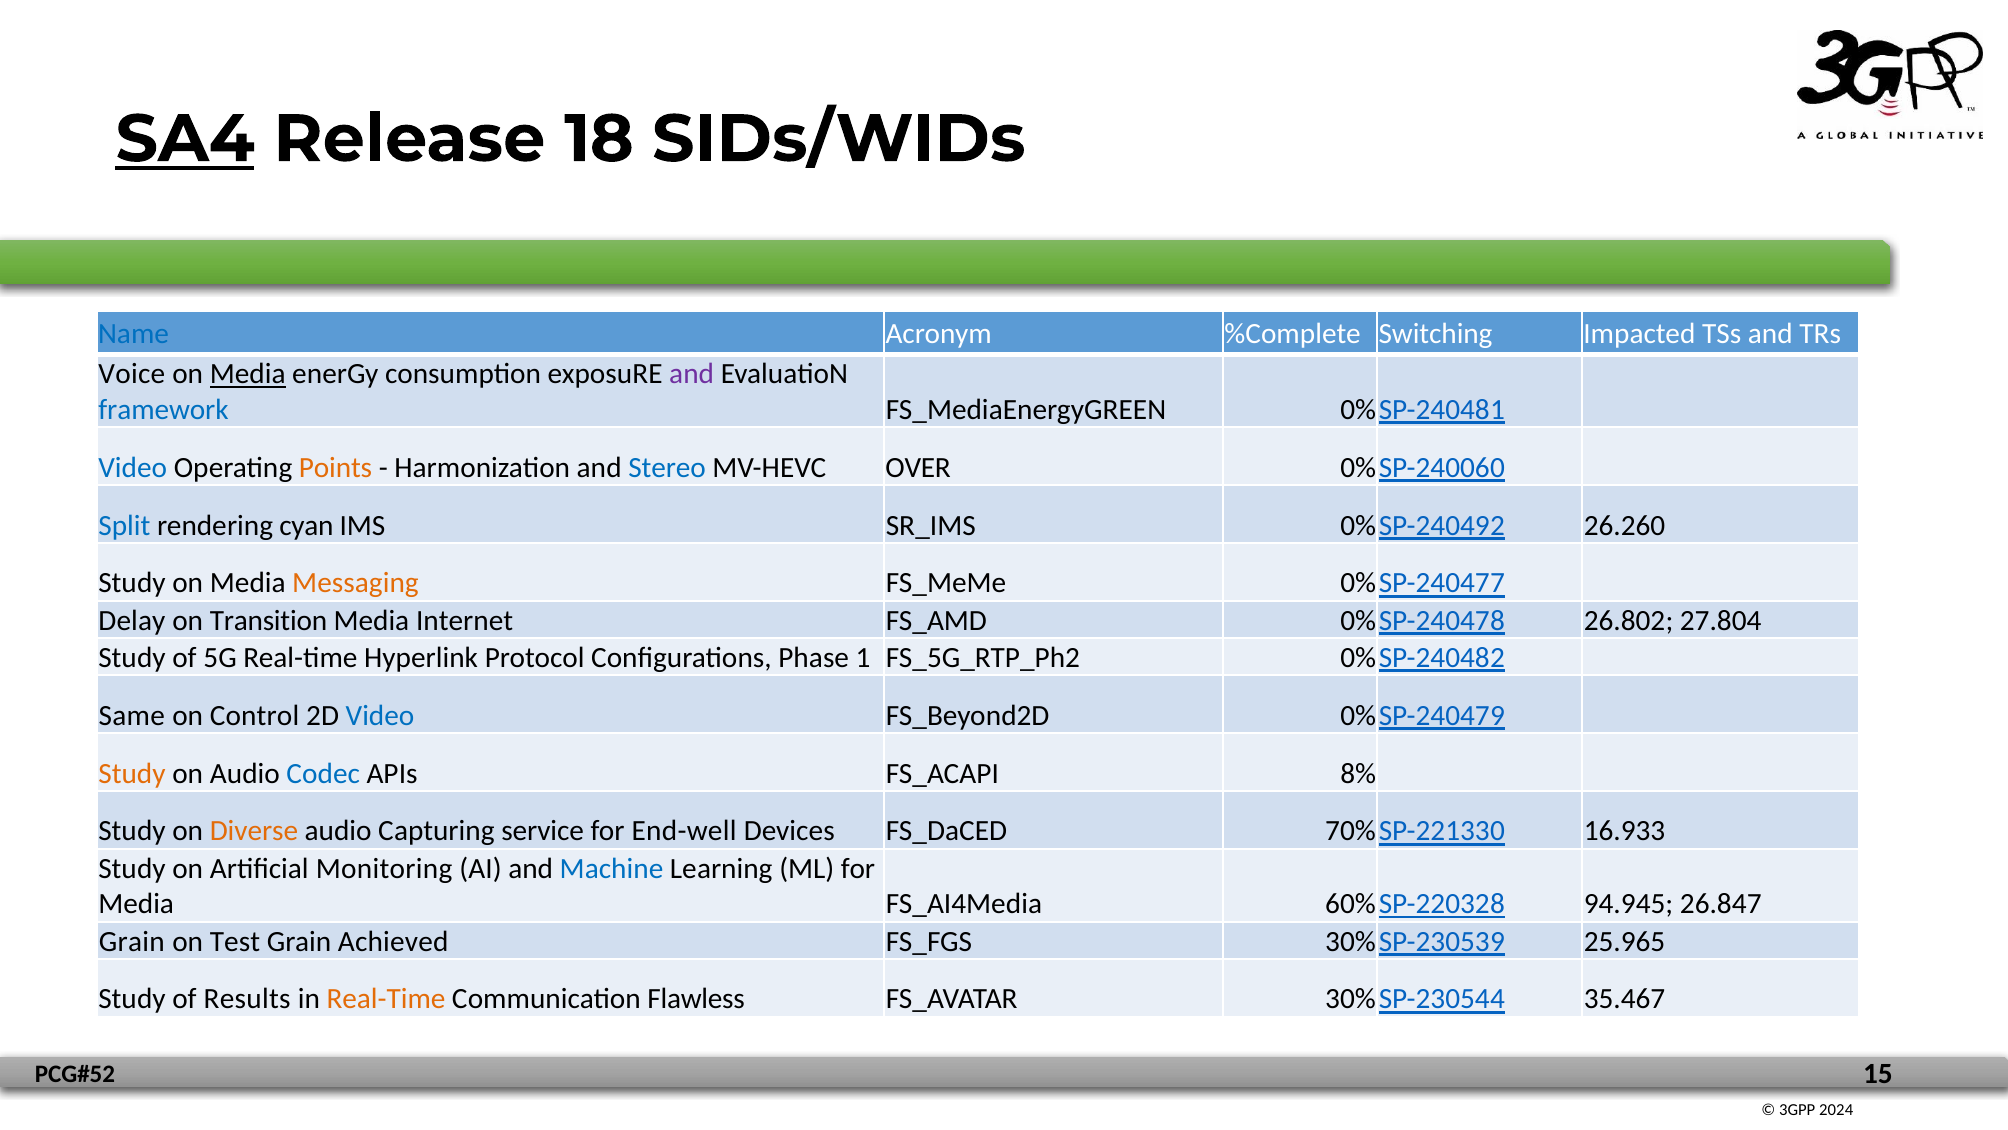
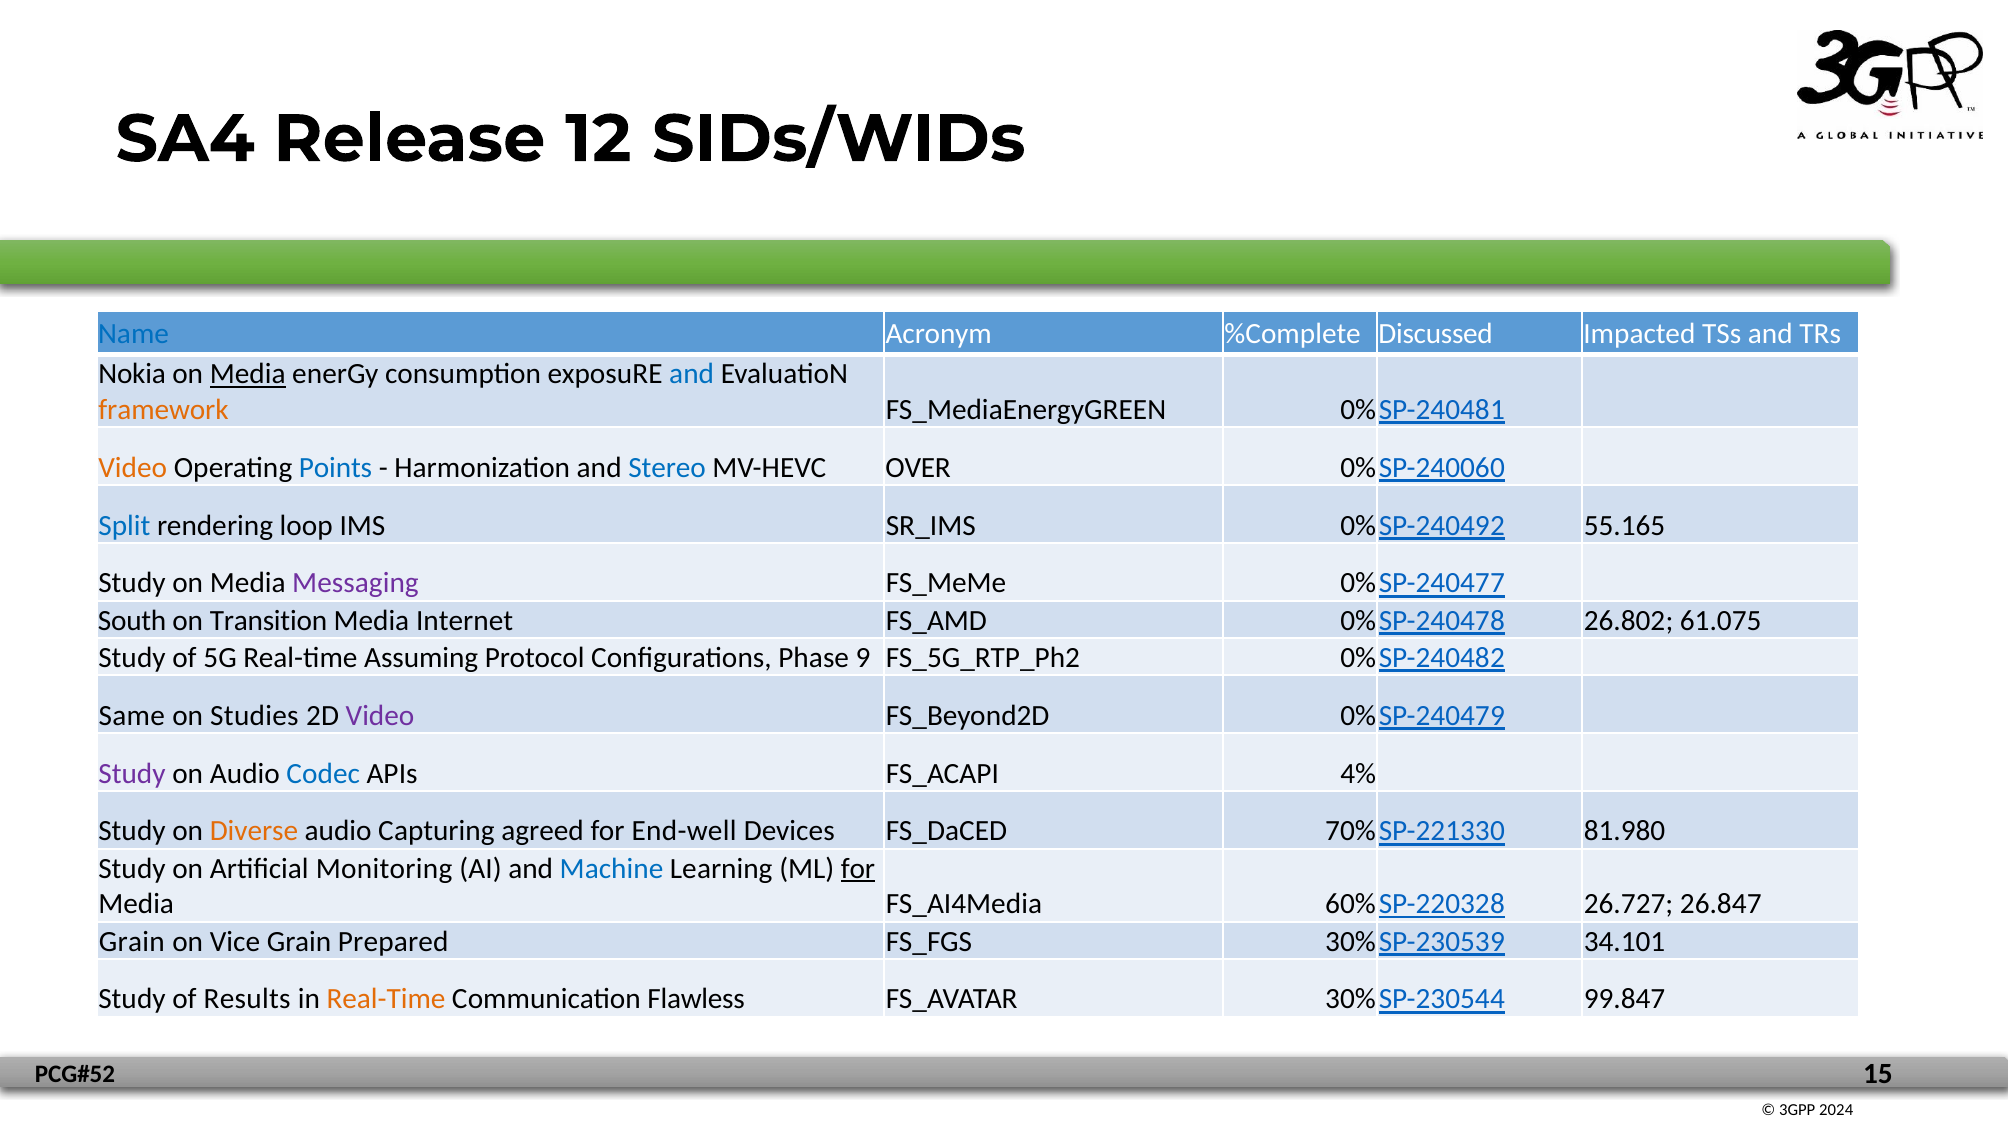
SA4 underline: present -> none
18: 18 -> 12
Switching: Switching -> Discussed
Voice: Voice -> Nokia
and at (692, 374) colour: purple -> blue
framework colour: blue -> orange
Video at (133, 467) colour: blue -> orange
Points colour: orange -> blue
cyan: cyan -> loop
26.260: 26.260 -> 55.165
Messaging colour: orange -> purple
Delay: Delay -> South
27.804: 27.804 -> 61.075
Hyperlink: Hyperlink -> Assuming
1: 1 -> 9
Control: Control -> Studies
Video at (380, 715) colour: blue -> purple
Study at (132, 773) colour: orange -> purple
8%: 8% -> 4%
service: service -> agreed
16.933: 16.933 -> 81.980
for at (858, 868) underline: none -> present
94.945: 94.945 -> 26.727
Test: Test -> Vice
Achieved: Achieved -> Prepared
25.965: 25.965 -> 34.101
35.467: 35.467 -> 99.847
